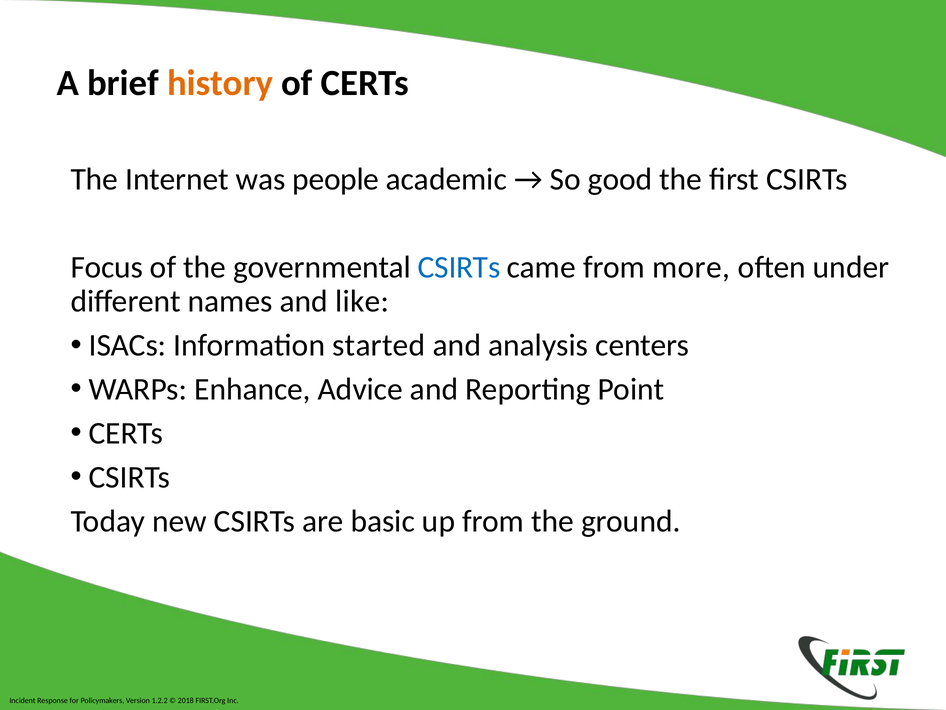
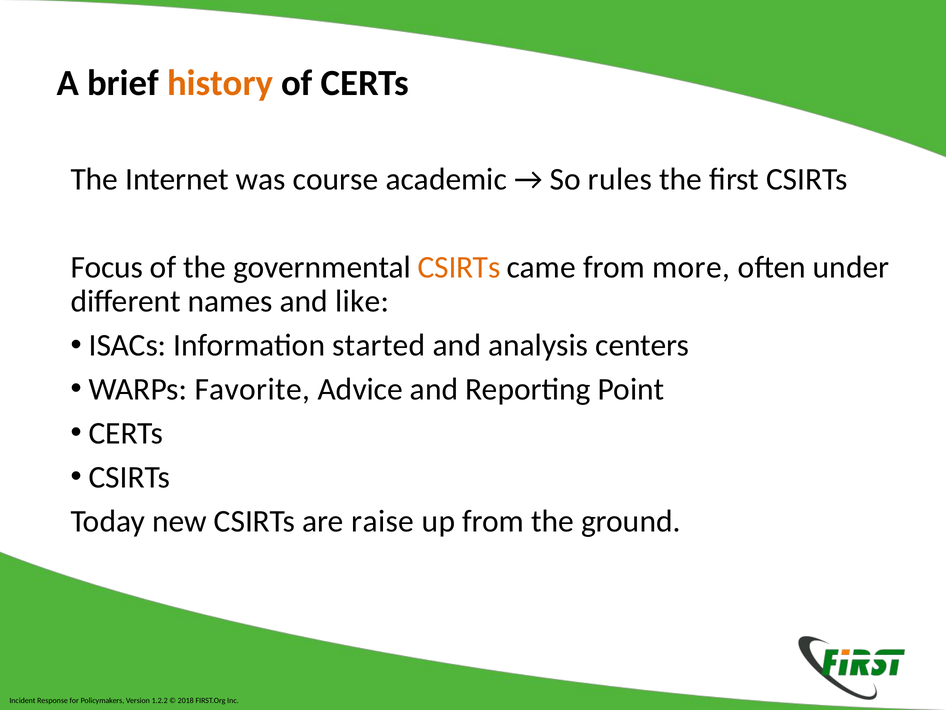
people: people -> course
good: good -> rules
CSIRTs at (459, 267) colour: blue -> orange
Enhance: Enhance -> Favorite
basic: basic -> raise
